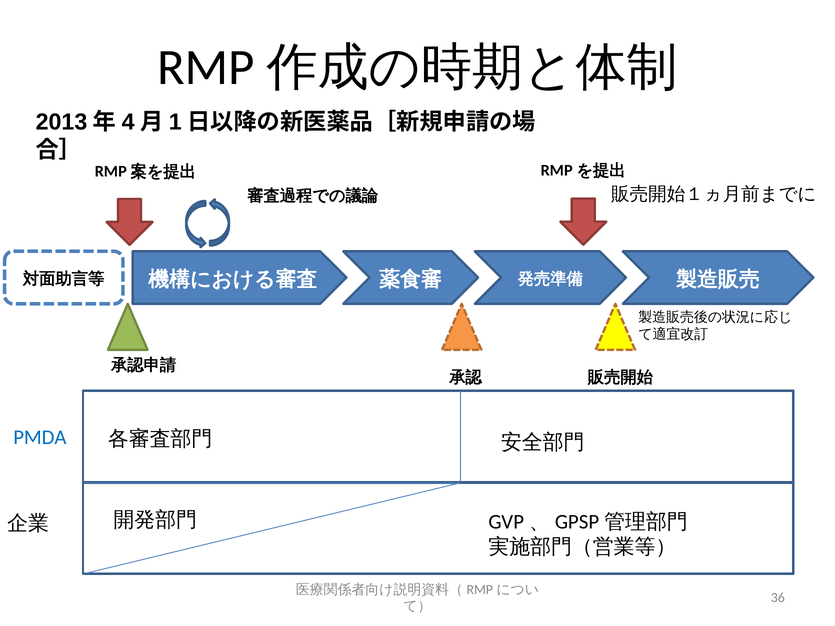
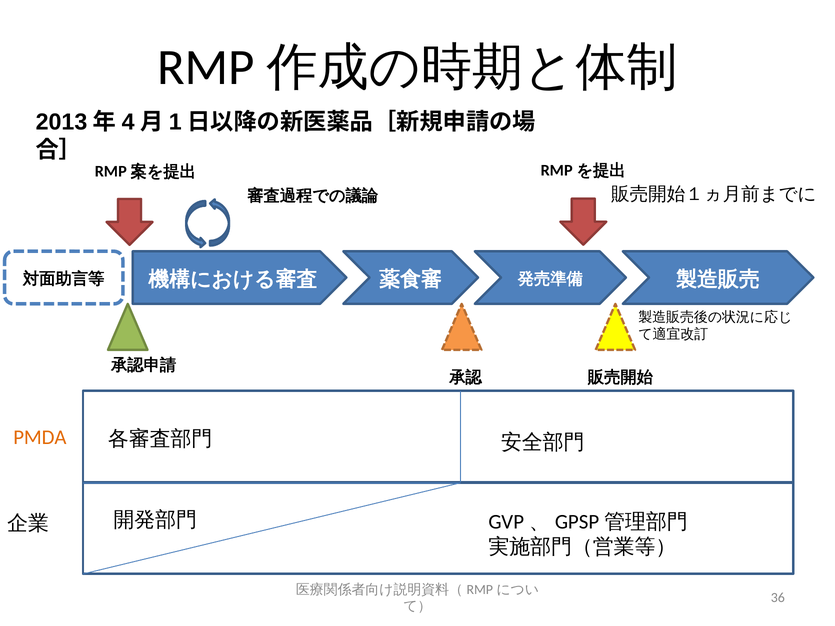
PMDA colour: blue -> orange
